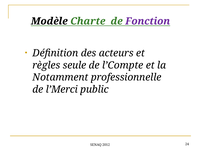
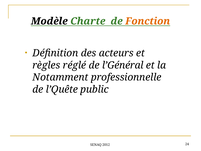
Fonction colour: purple -> orange
seule: seule -> réglé
l’Compte: l’Compte -> l’Général
l’Merci: l’Merci -> l’Quête
